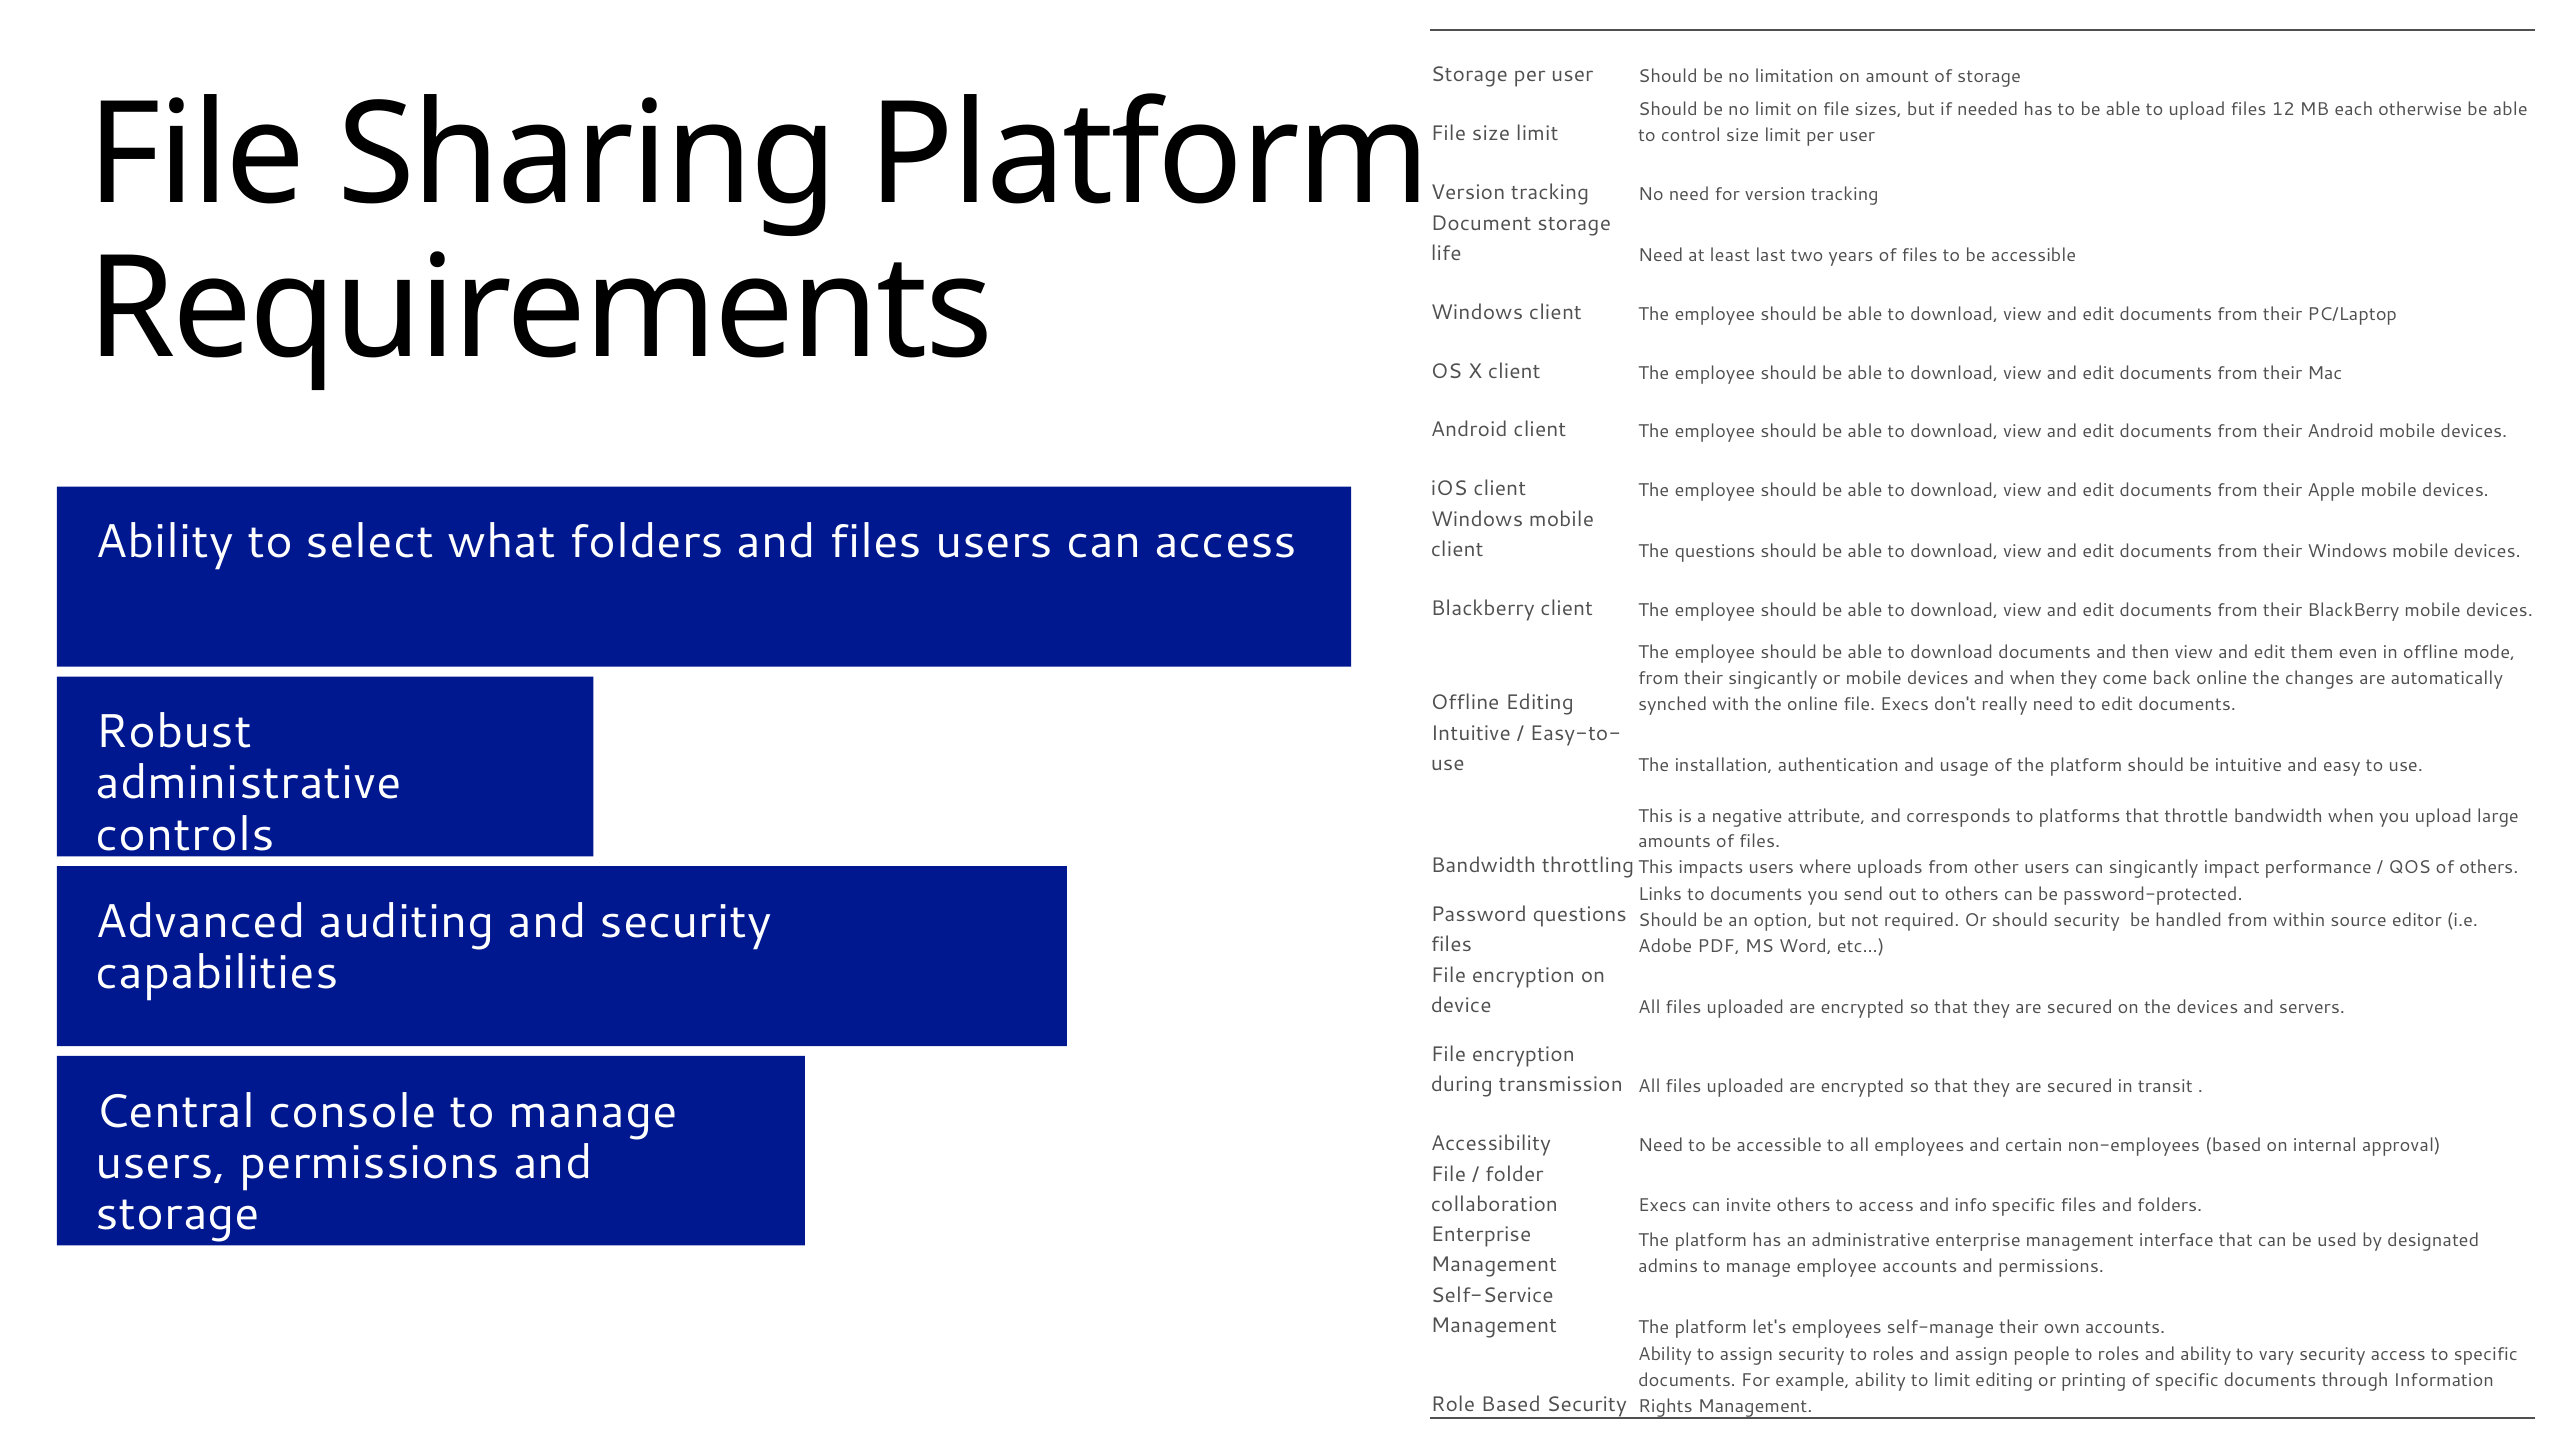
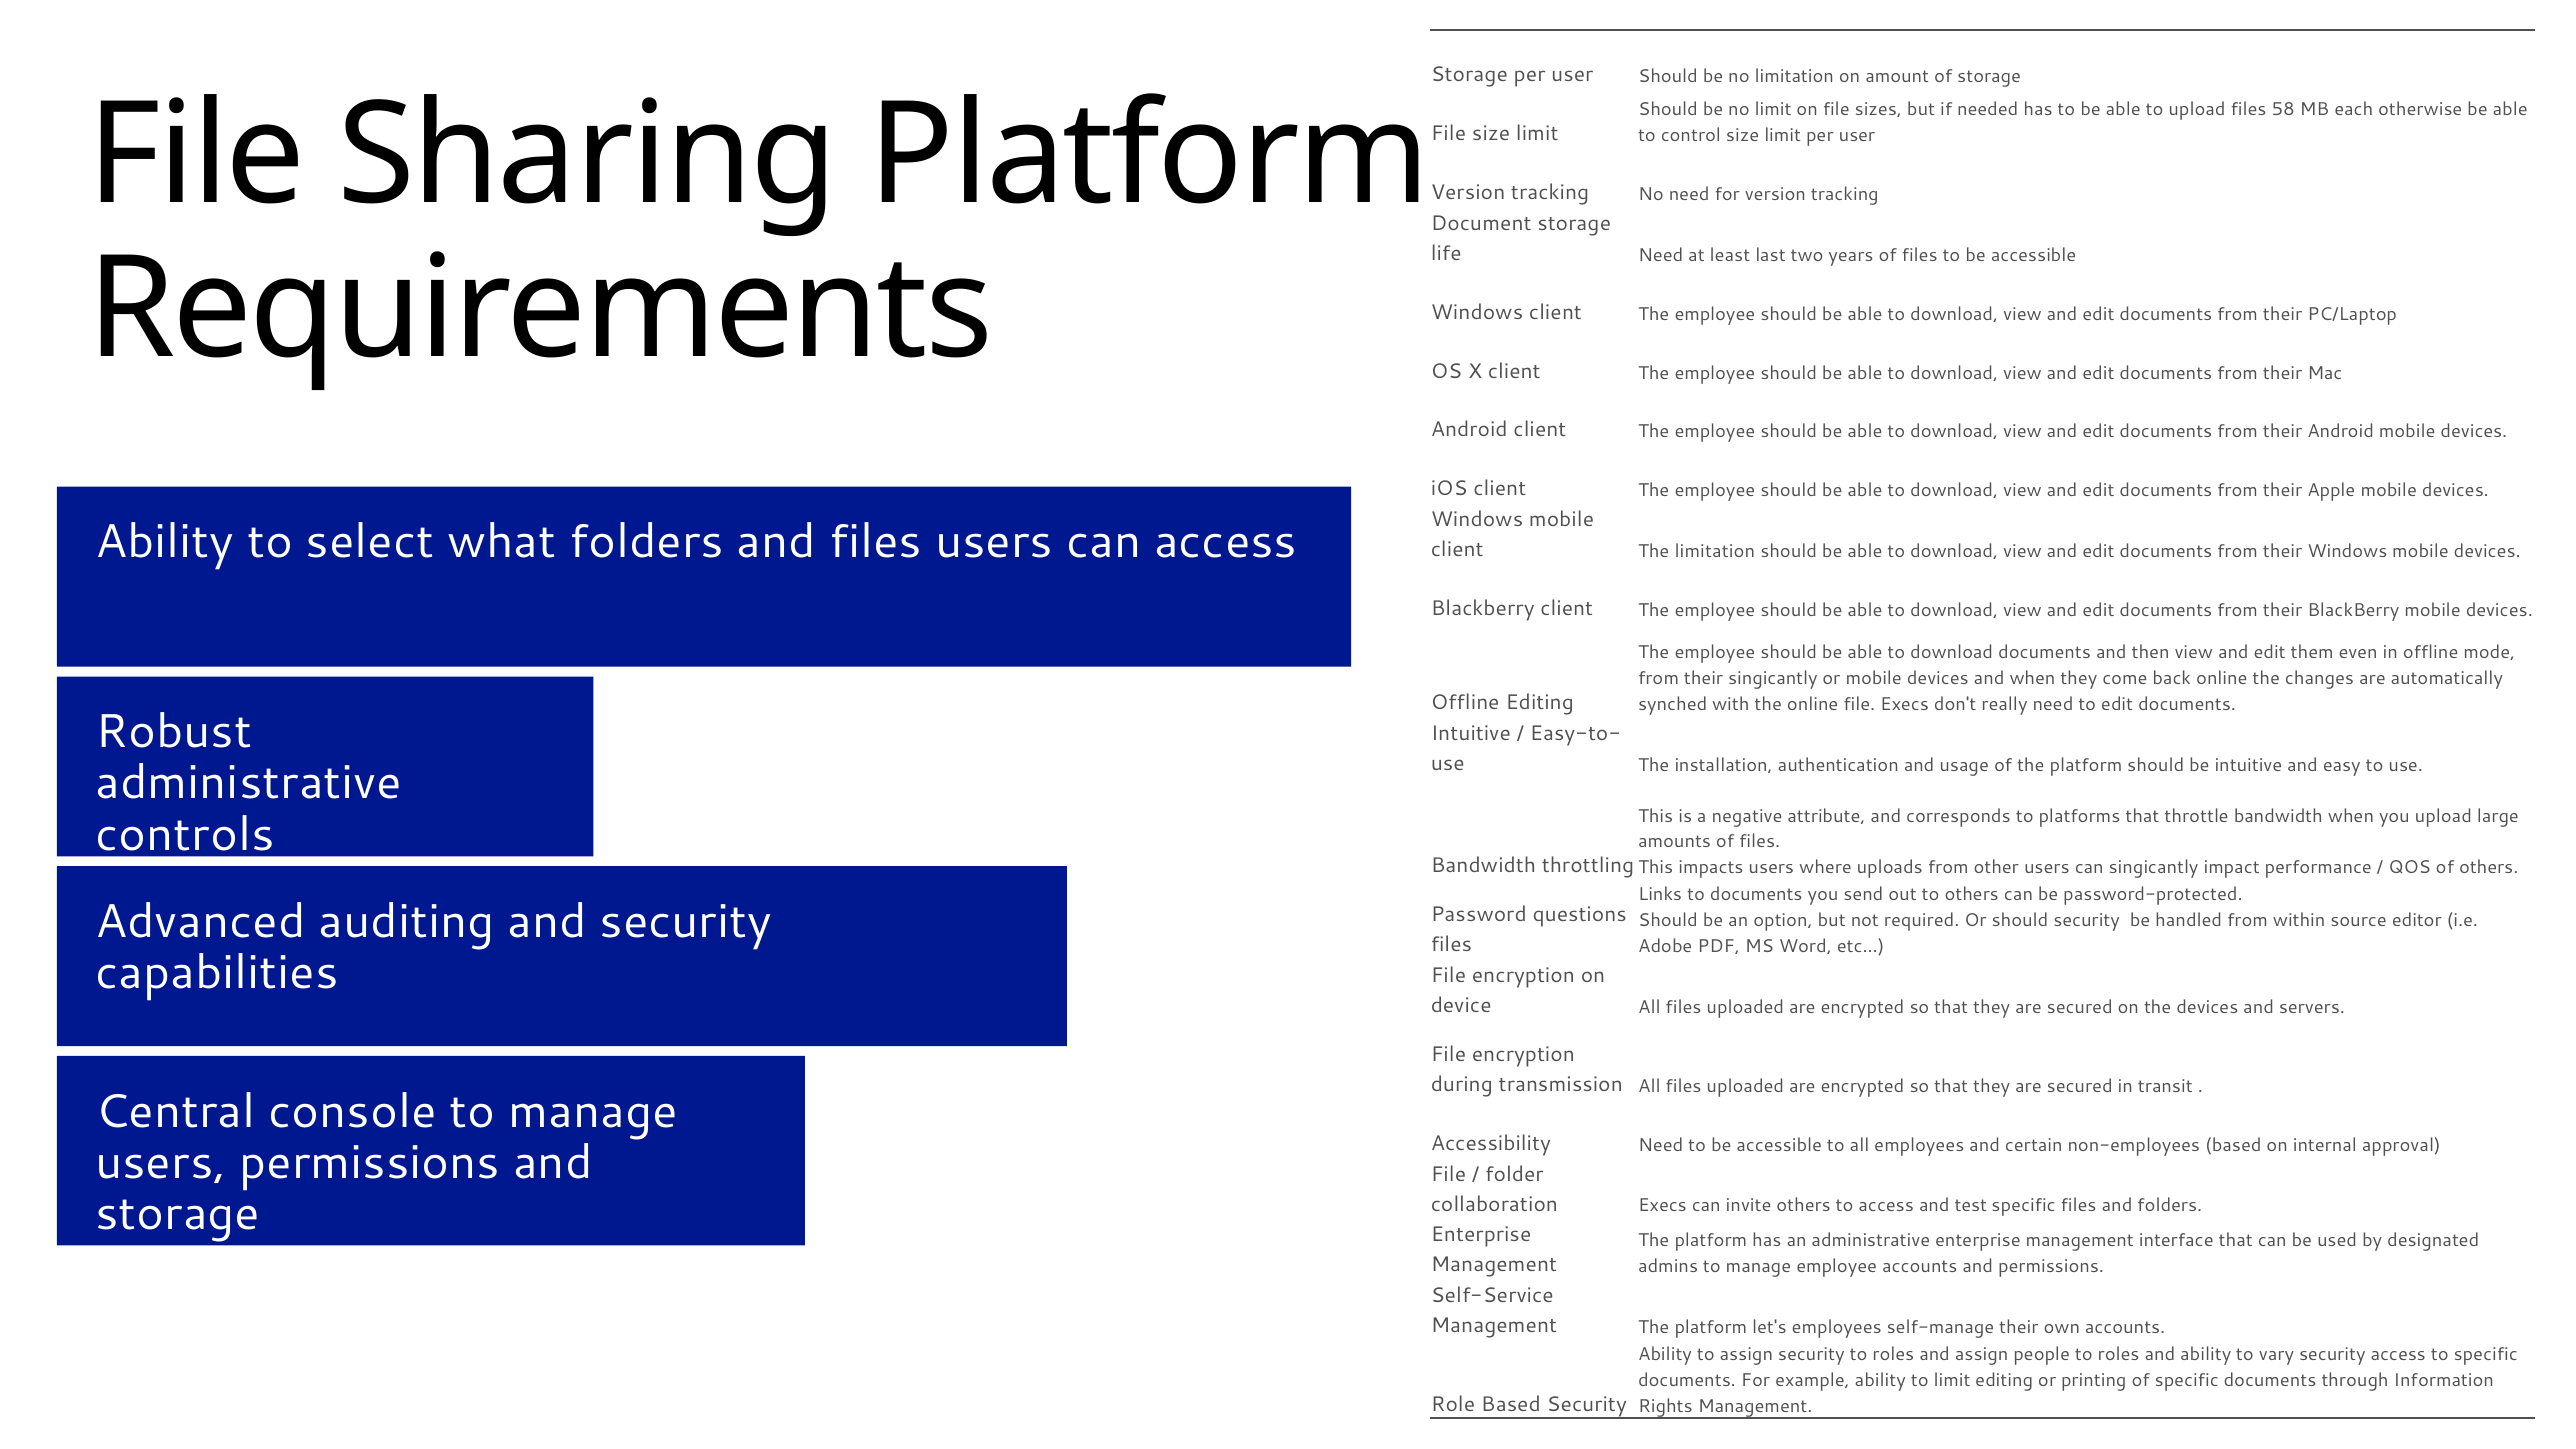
12: 12 -> 58
The questions: questions -> limitation
info: info -> test
